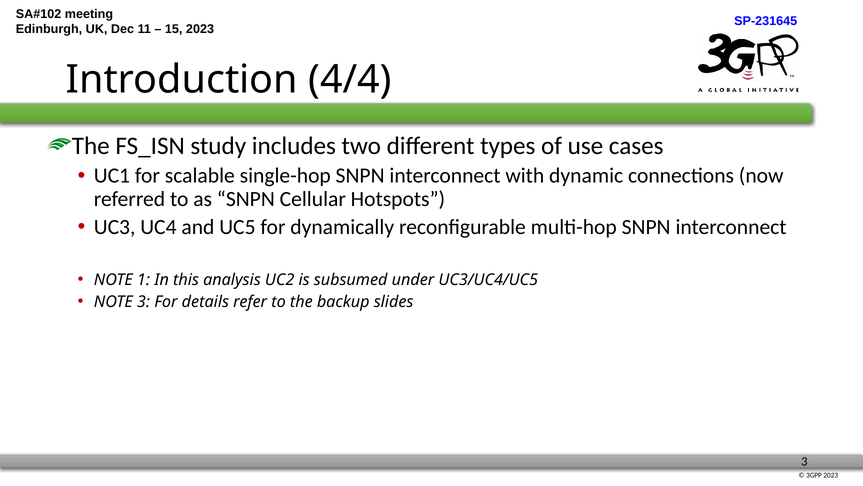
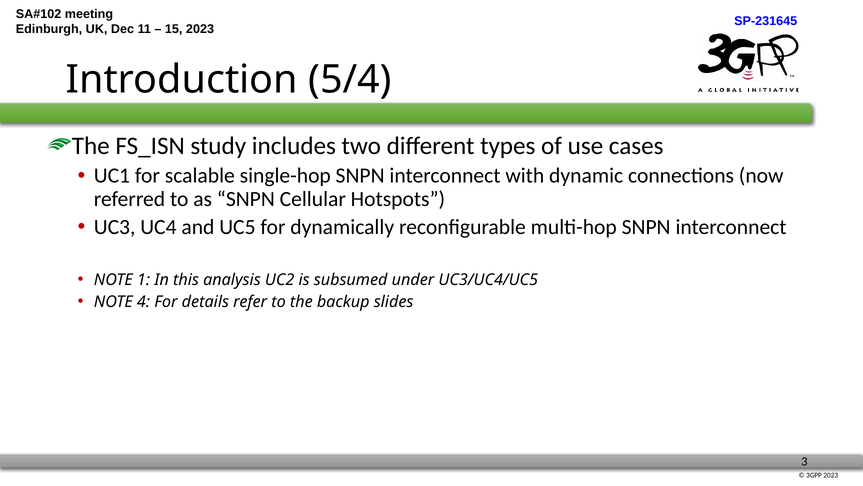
4/4: 4/4 -> 5/4
NOTE 3: 3 -> 4
